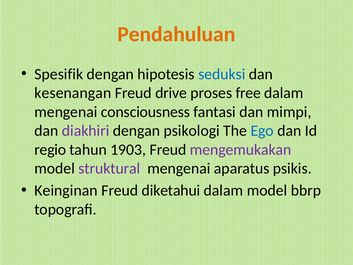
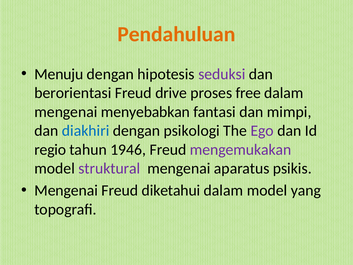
Spesifik: Spesifik -> Menuju
seduksi colour: blue -> purple
kesenangan: kesenangan -> berorientasi
consciousness: consciousness -> menyebabkan
diakhiri colour: purple -> blue
Ego colour: blue -> purple
1903: 1903 -> 1946
Keinginan at (66, 190): Keinginan -> Mengenai
bbrp: bbrp -> yang
